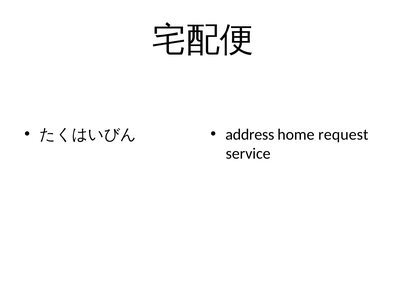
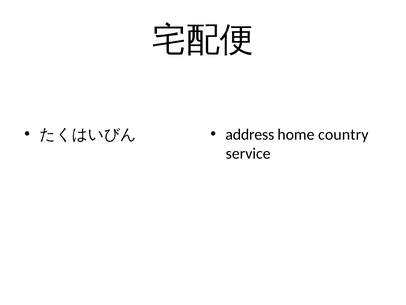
request: request -> country
